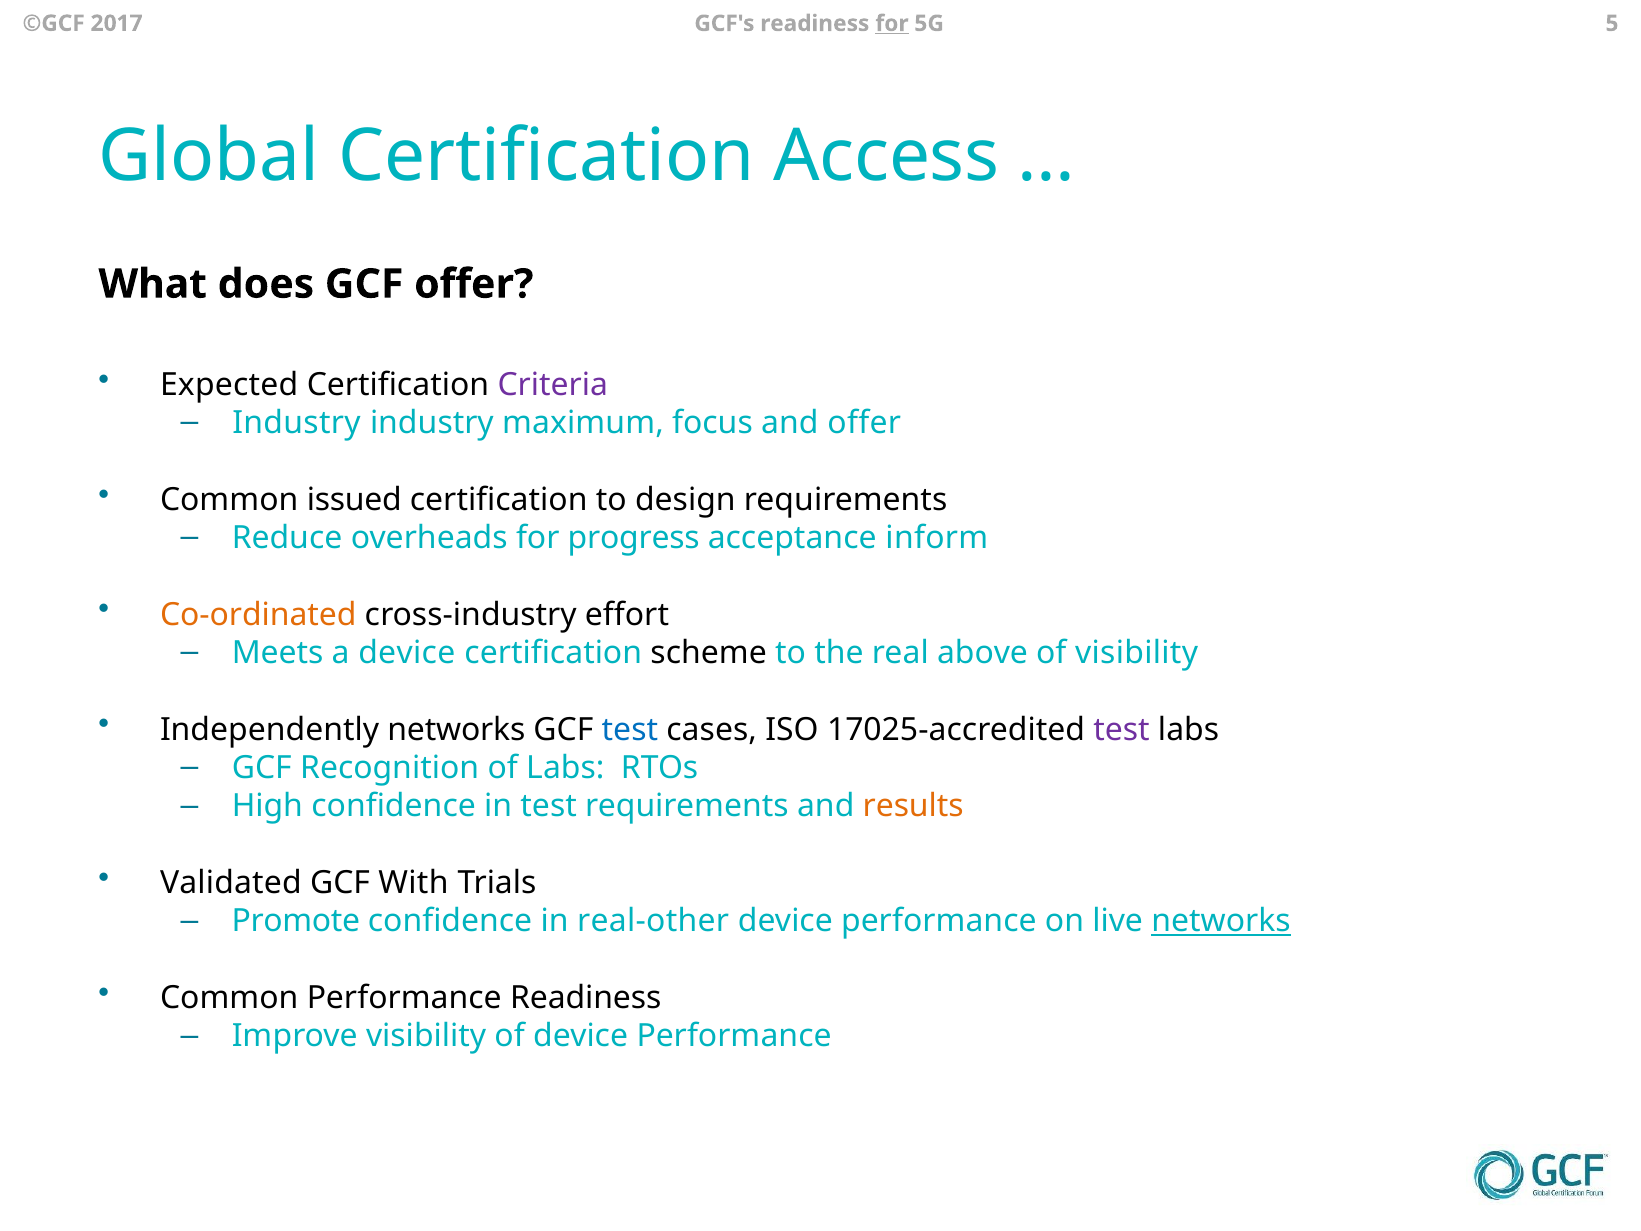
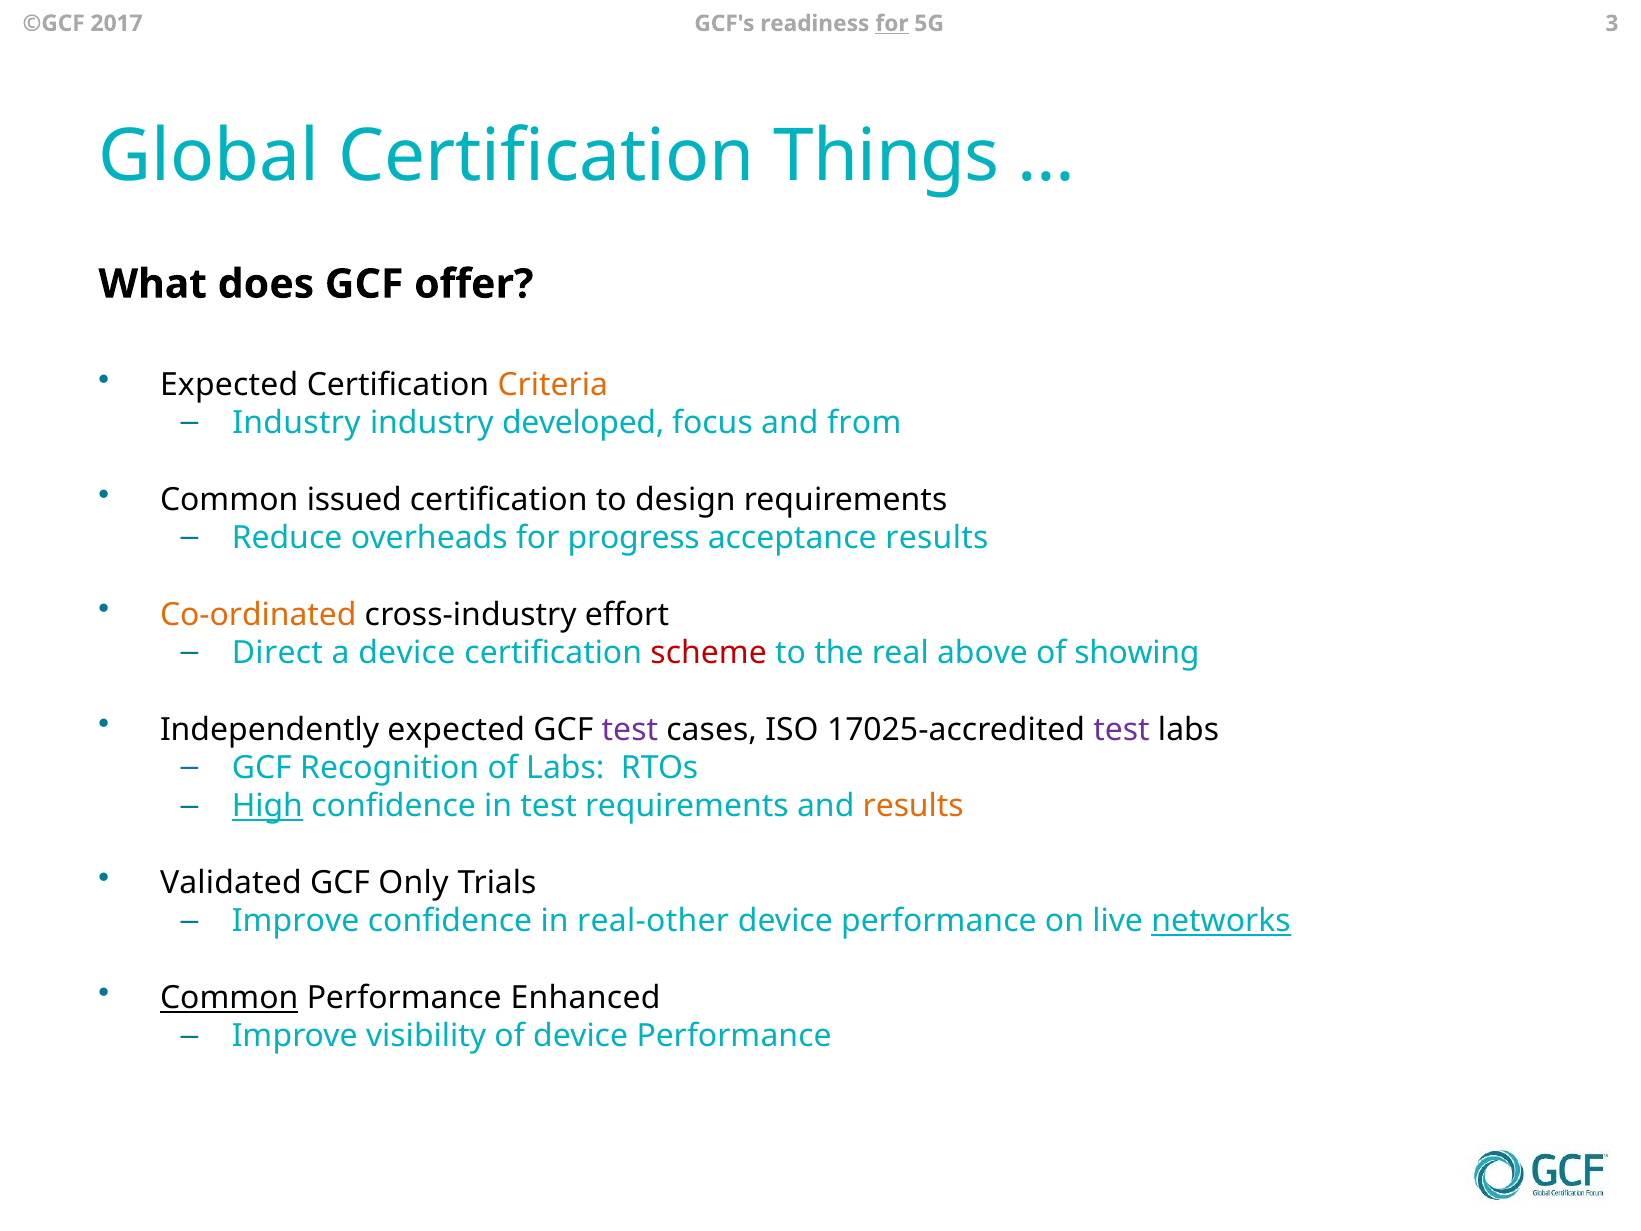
5: 5 -> 3
Access: Access -> Things
Criteria colour: purple -> orange
maximum: maximum -> developed
and offer: offer -> from
acceptance inform: inform -> results
Meets: Meets -> Direct
scheme colour: black -> red
of visibility: visibility -> showing
Independently networks: networks -> expected
test at (630, 729) colour: blue -> purple
High underline: none -> present
With: With -> Only
Promote at (296, 921): Promote -> Improve
Common at (229, 998) underline: none -> present
Performance Readiness: Readiness -> Enhanced
